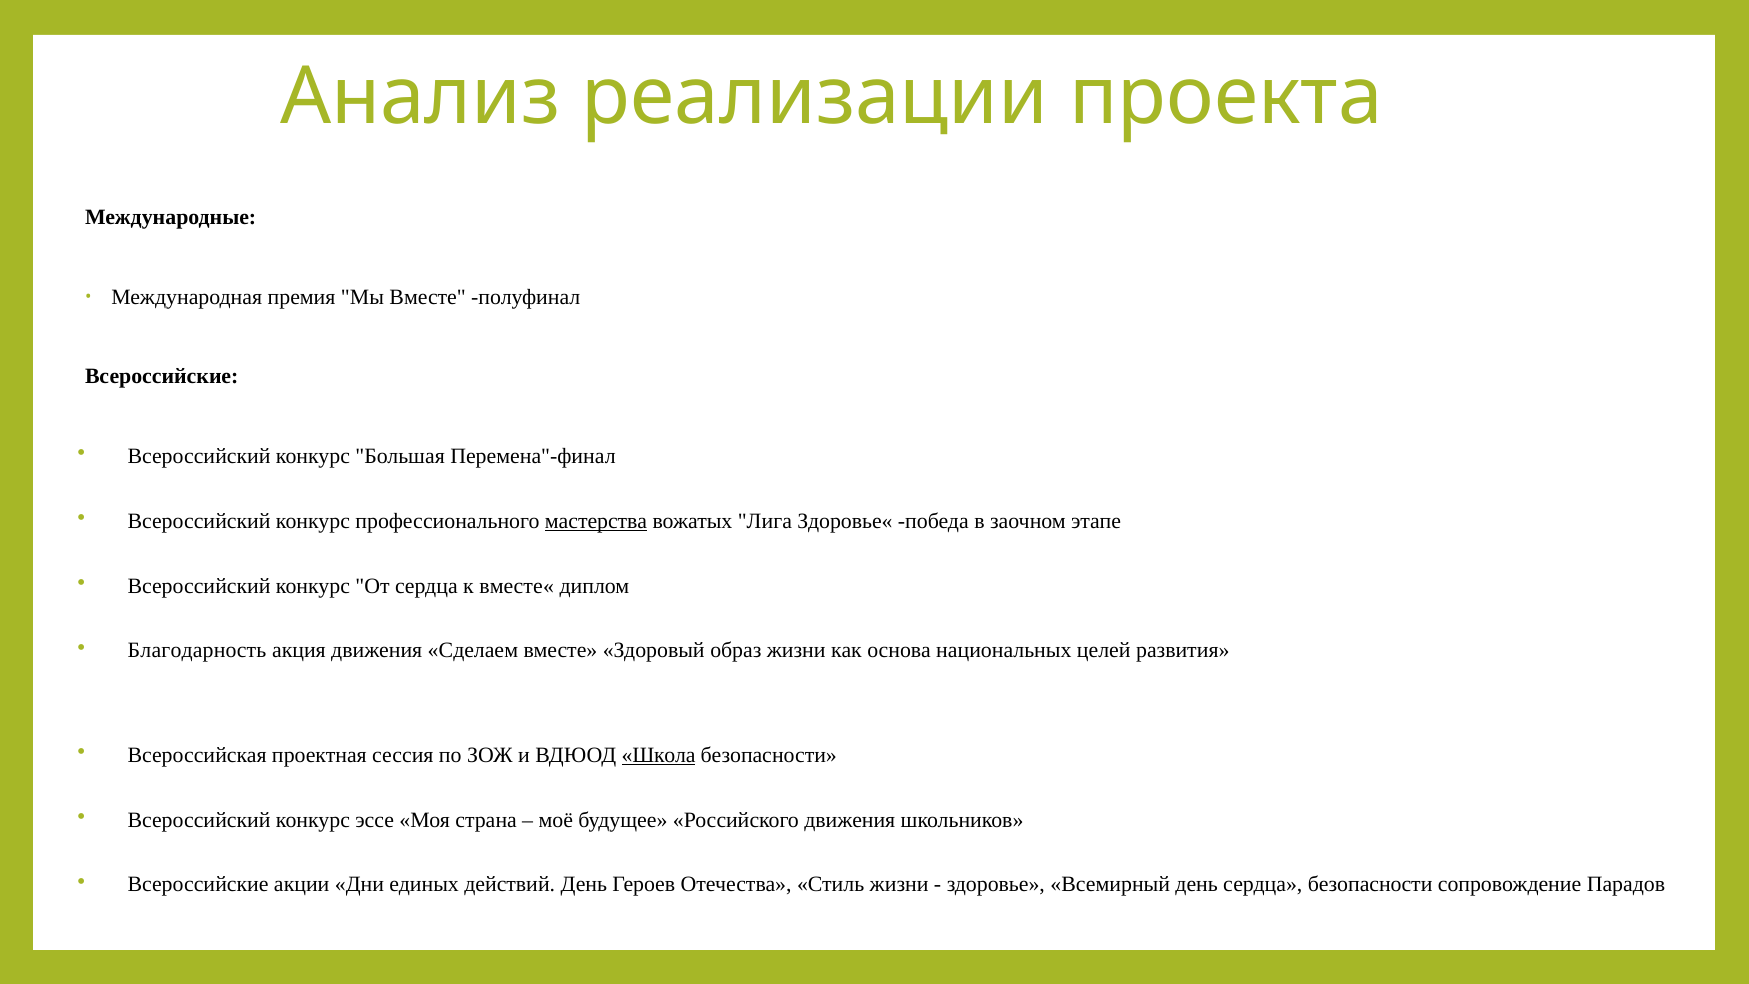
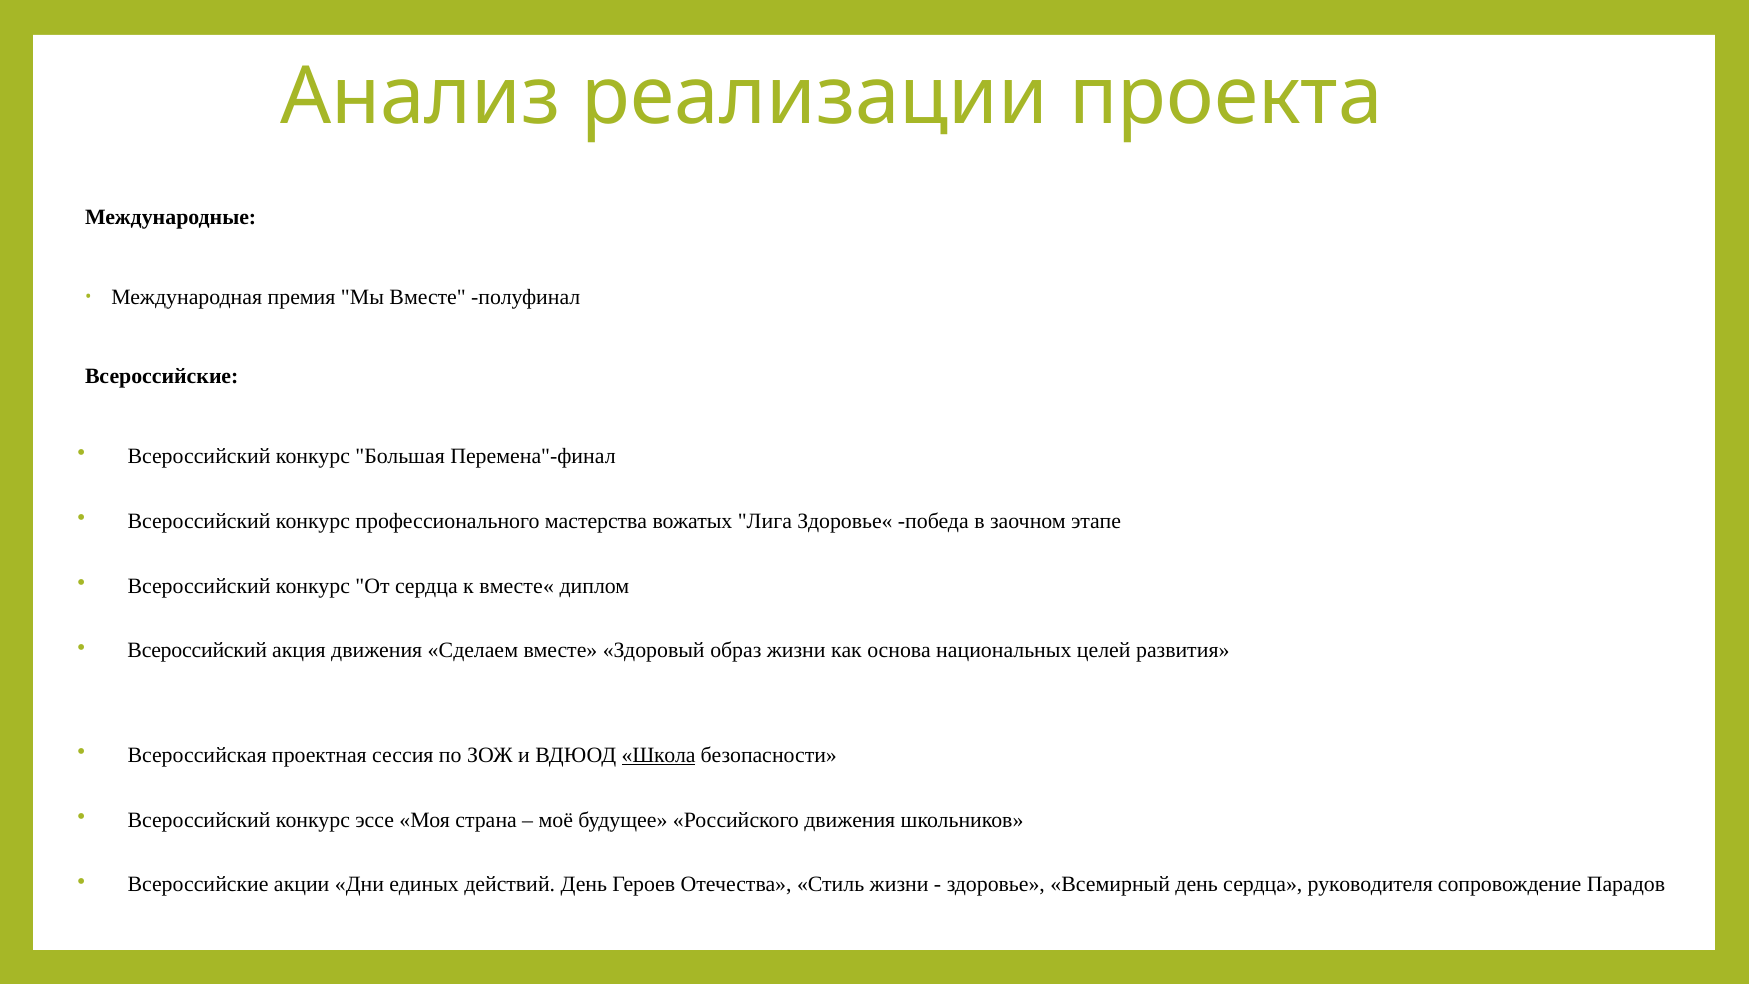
мастерства underline: present -> none
Благодарность at (197, 651): Благодарность -> Всероссийский
сердца безопасности: безопасности -> руководителя
